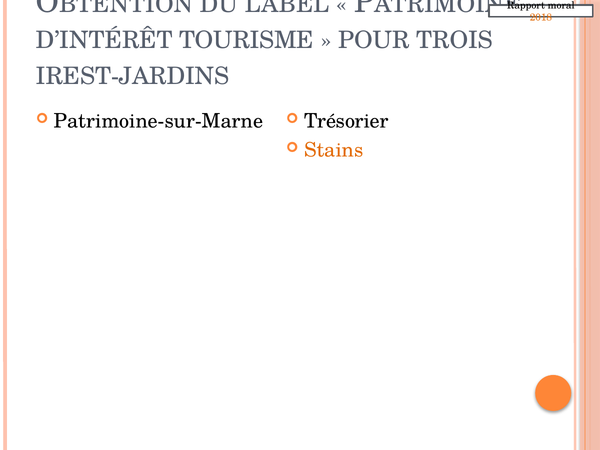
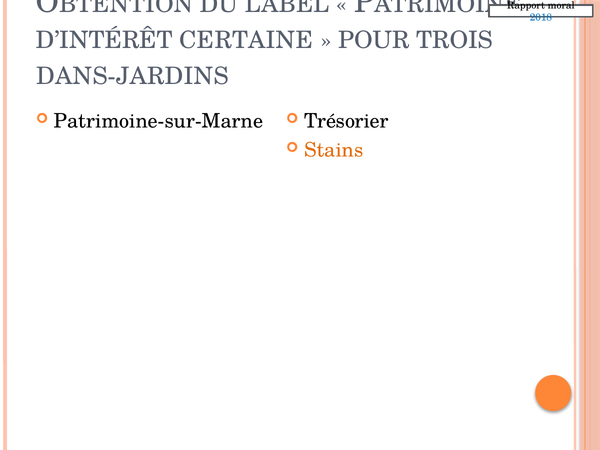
2018 colour: orange -> blue
TOURISME: TOURISME -> CERTAINE
IREST-JARDINS: IREST-JARDINS -> DANS-JARDINS
